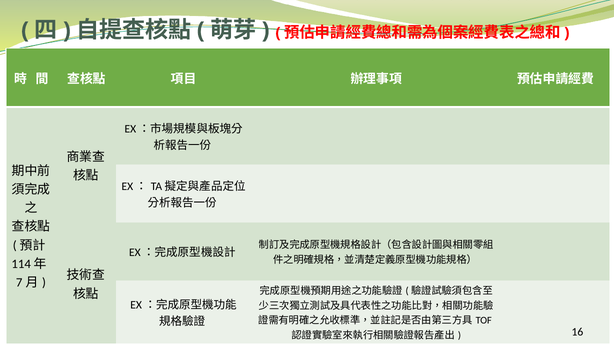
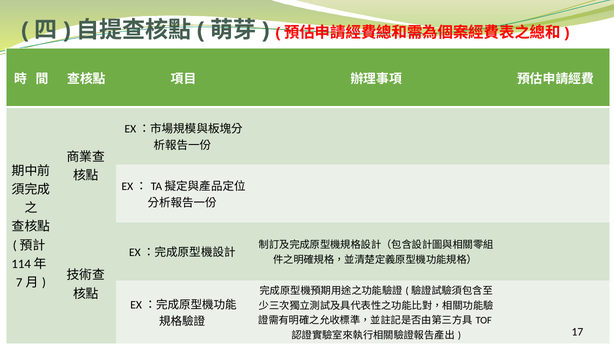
16: 16 -> 17
